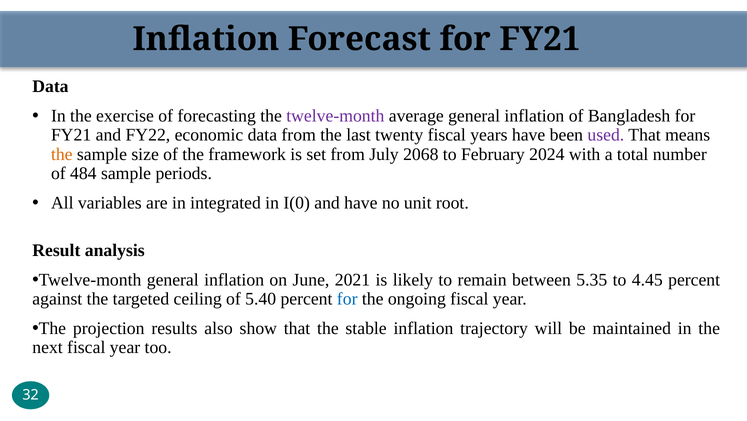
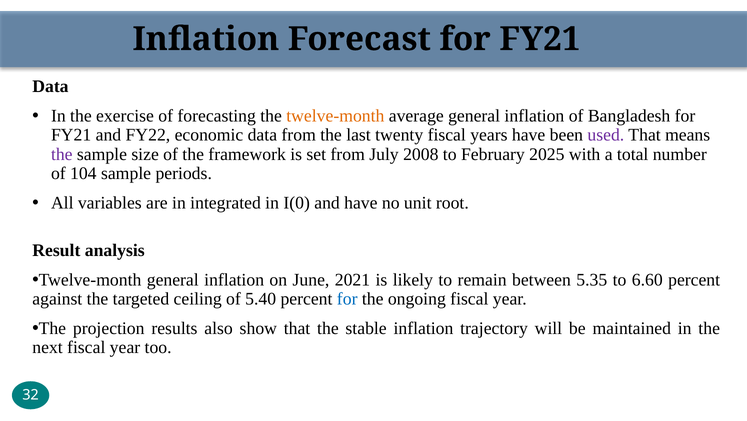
twelve-month at (335, 116) colour: purple -> orange
the at (62, 154) colour: orange -> purple
2068: 2068 -> 2008
2024: 2024 -> 2025
484: 484 -> 104
4.45: 4.45 -> 6.60
